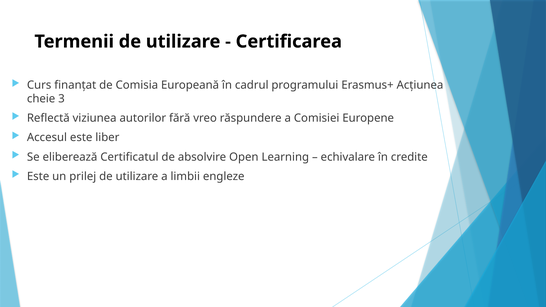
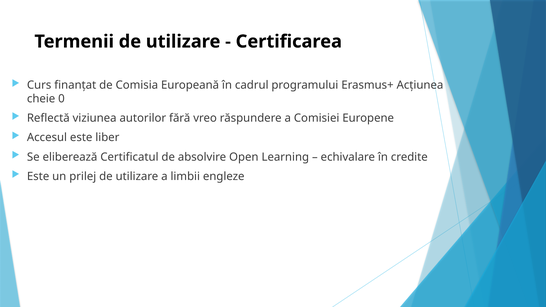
3: 3 -> 0
